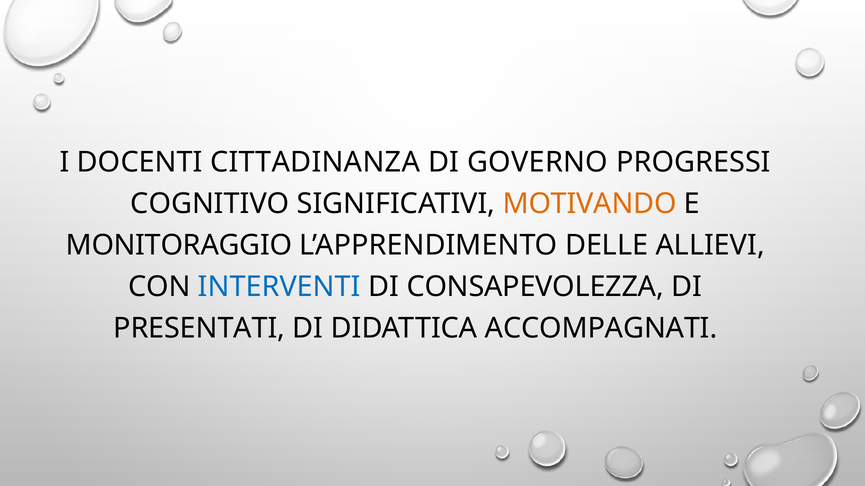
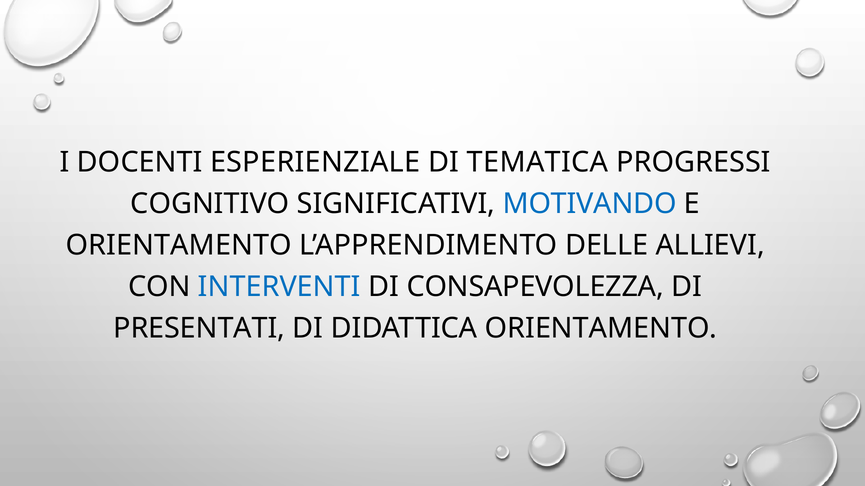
CITTADINANZA: CITTADINANZA -> ESPERIENZIALE
GOVERNO: GOVERNO -> TEMATICA
MOTIVANDO colour: orange -> blue
MONITORAGGIO at (179, 245): MONITORAGGIO -> ORIENTAMENTO
DIDATTICA ACCOMPAGNATI: ACCOMPAGNATI -> ORIENTAMENTO
